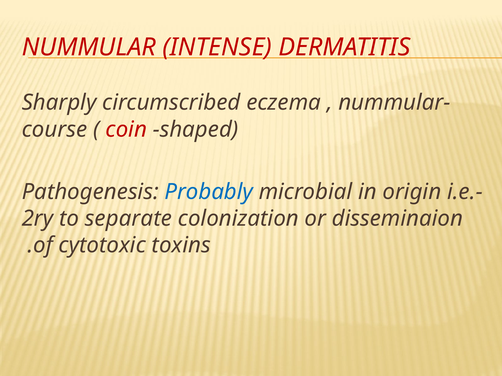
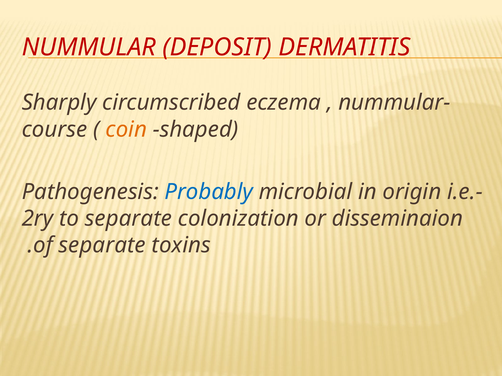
INTENSE: INTENSE -> DEPOSIT
coin colour: red -> orange
of cytotoxic: cytotoxic -> separate
